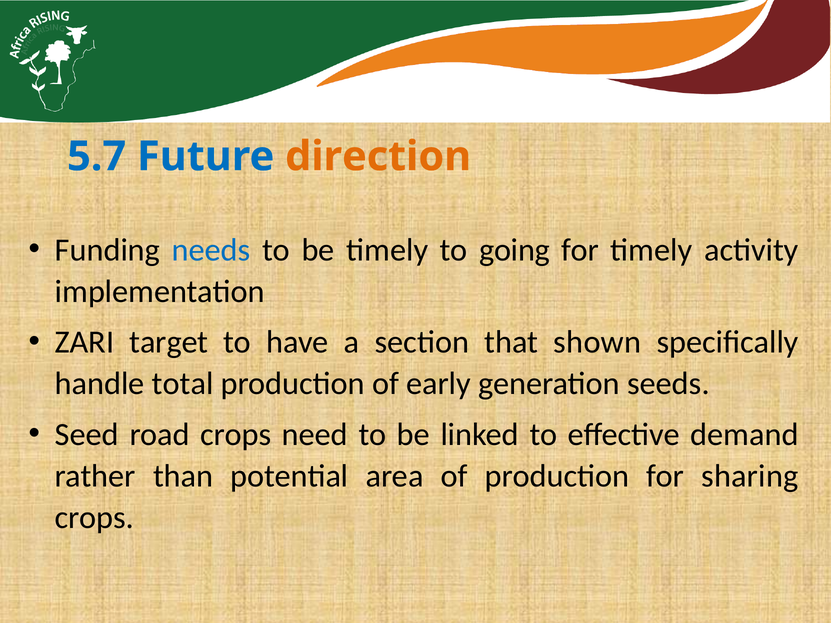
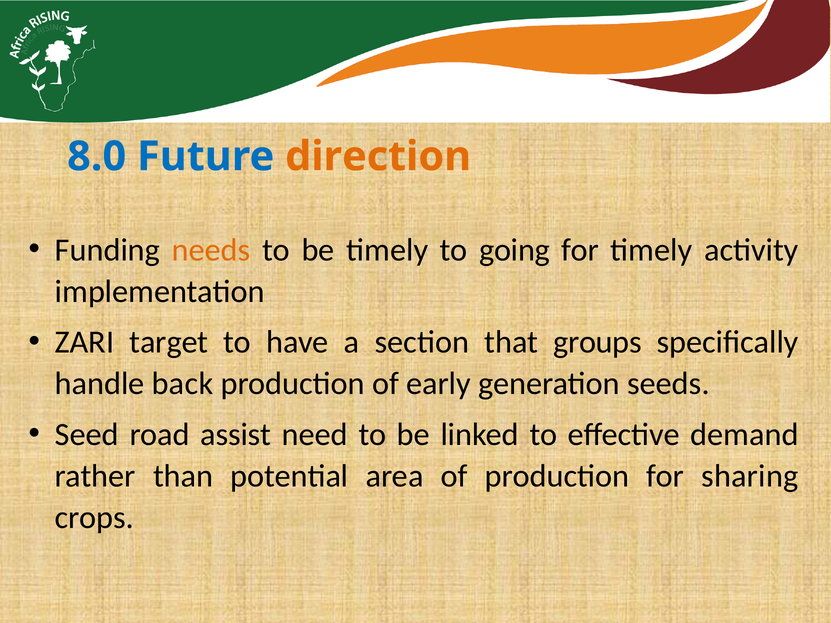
5.7: 5.7 -> 8.0
needs colour: blue -> orange
shown: shown -> groups
total: total -> back
road crops: crops -> assist
